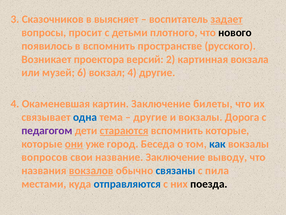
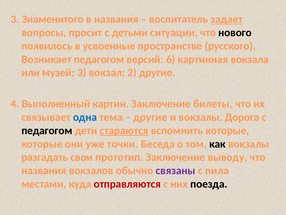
Сказочников: Сказочников -> Знаменитого
в выясняет: выясняет -> названия
плотного: плотного -> ситуации
в вспомнить: вспомнить -> усвоенные
Возникает проектора: проектора -> педагогом
2: 2 -> 6
музей 6: 6 -> 3
вокзал 4: 4 -> 2
Окаменевшая: Окаменевшая -> Выполненный
педагогом at (47, 130) colour: purple -> black
они underline: present -> none
город: город -> точки
как colour: blue -> black
вопросов: вопросов -> разгадать
название: название -> прототип
вокзалов underline: present -> none
связаны colour: blue -> purple
отправляются colour: blue -> red
